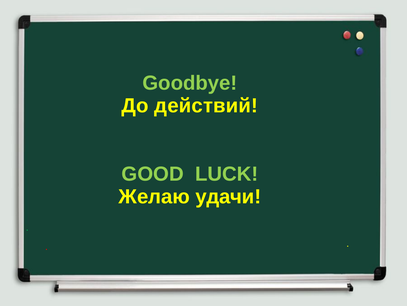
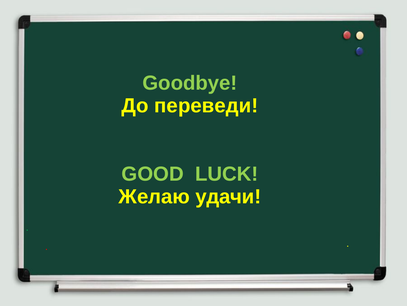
действий: действий -> переведи
